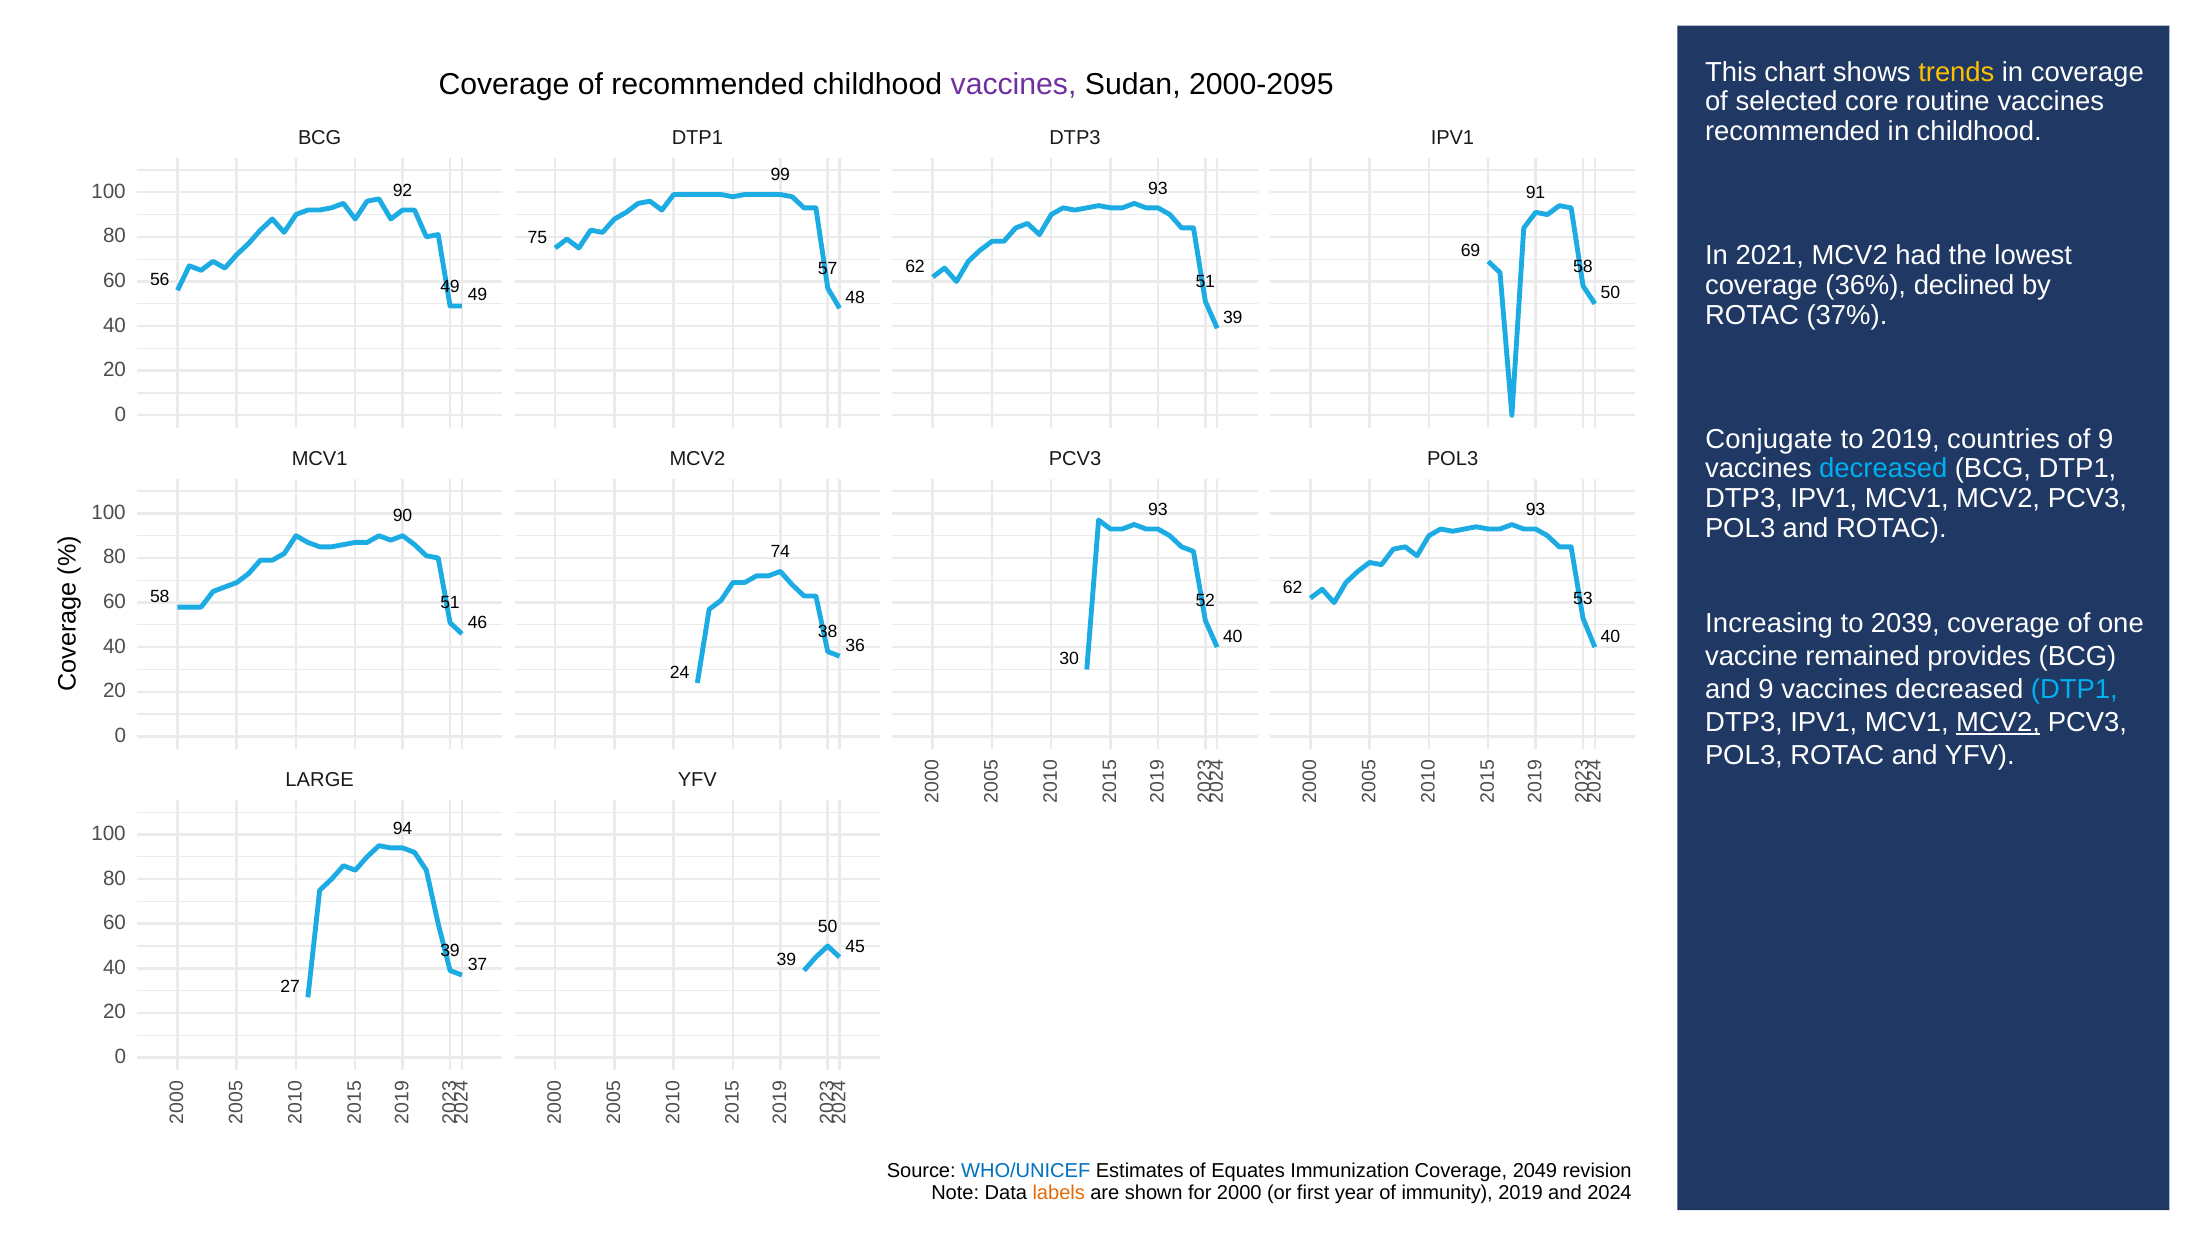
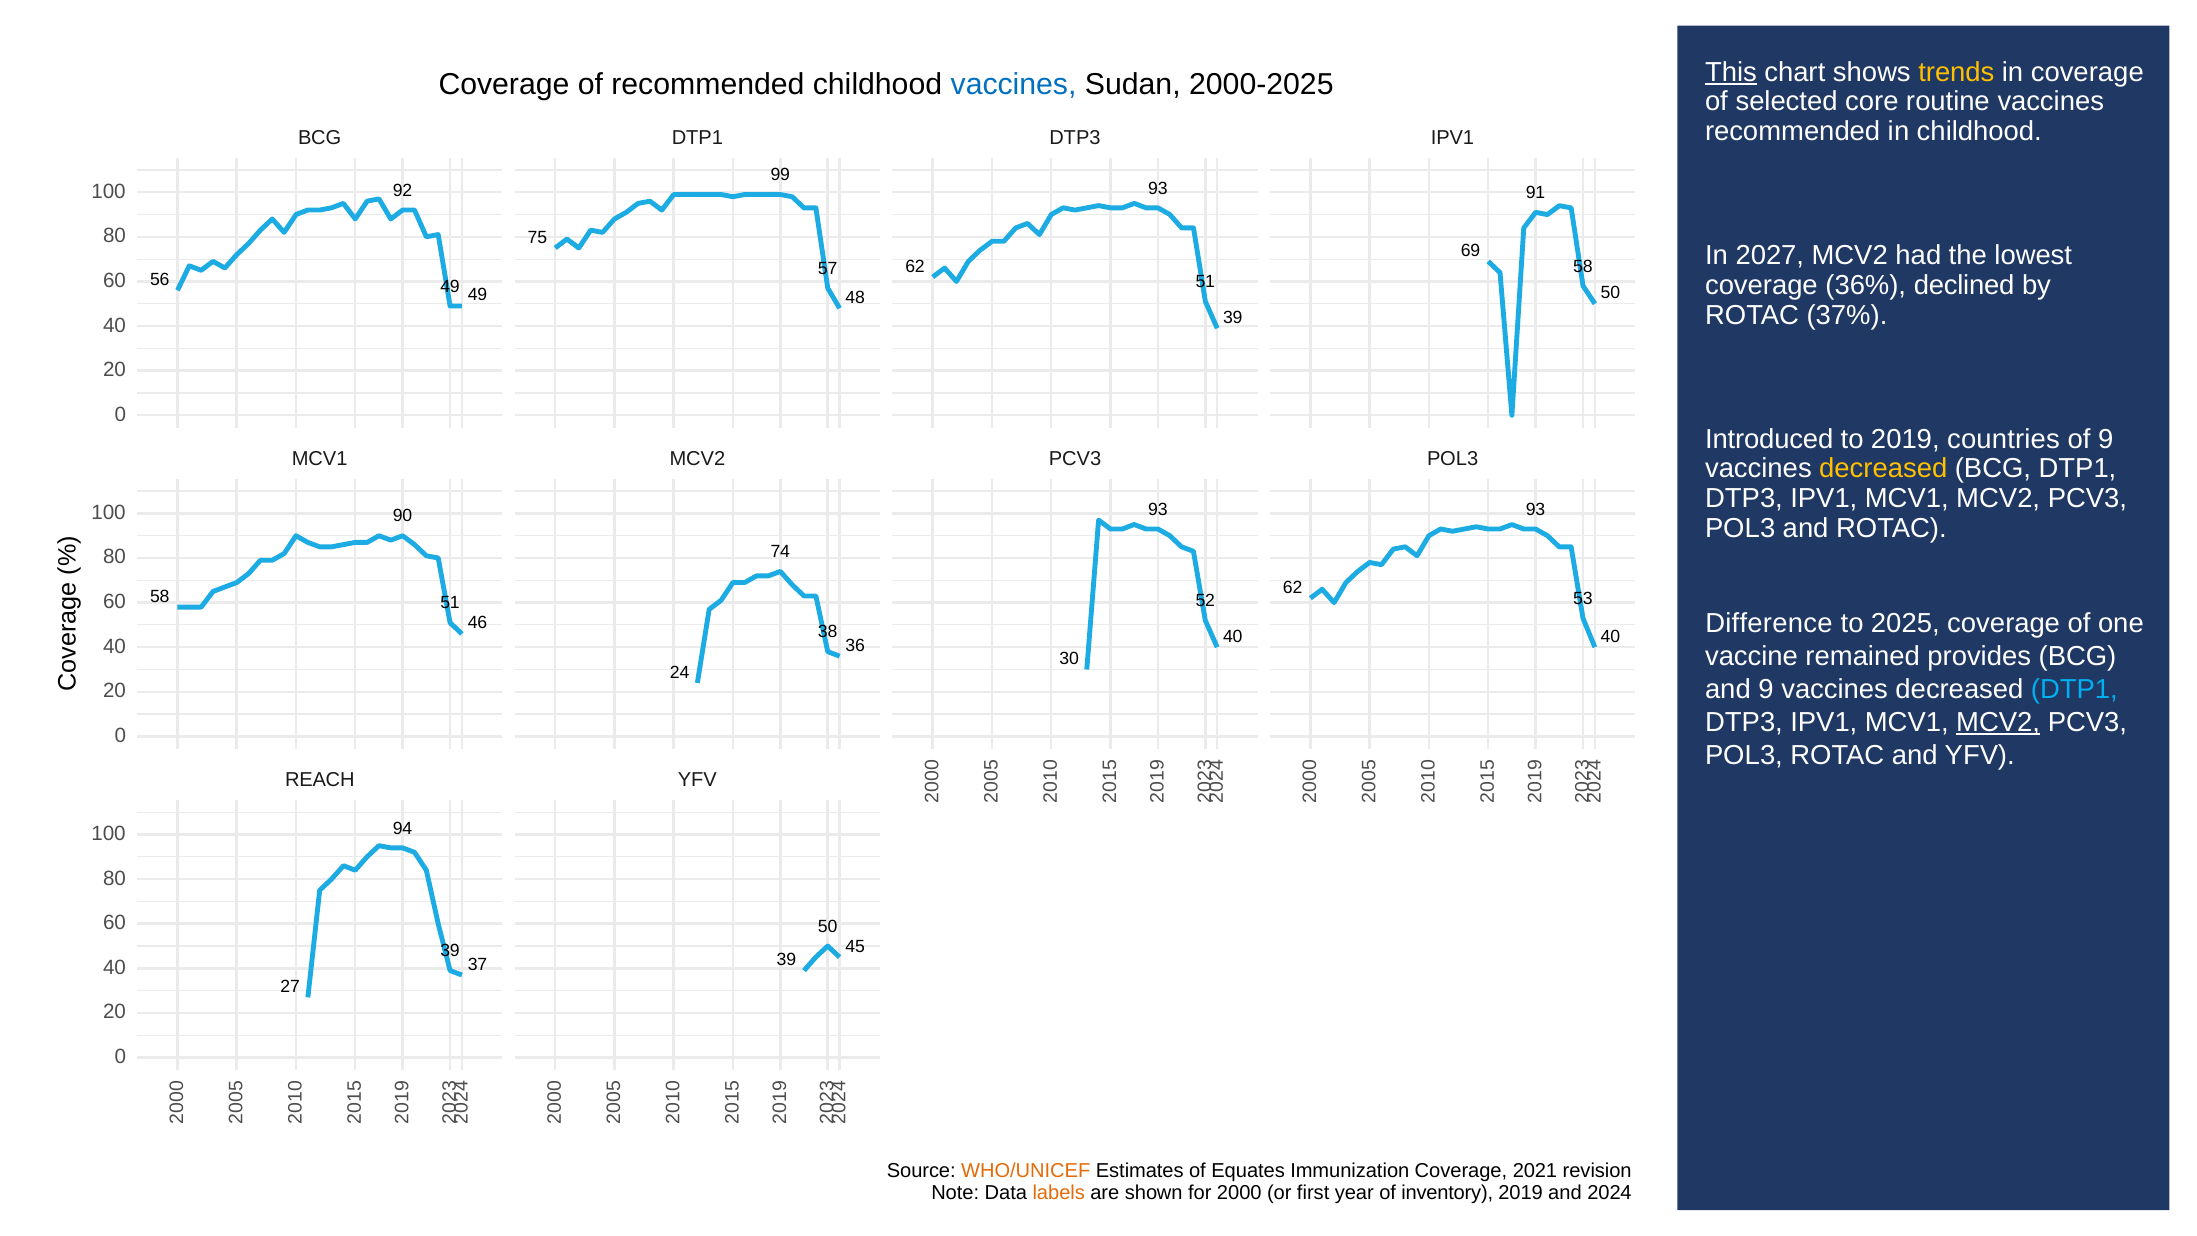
This underline: none -> present
vaccines at (1014, 85) colour: purple -> blue
2000-2095: 2000-2095 -> 2000-2025
2021: 2021 -> 2027
Conjugate: Conjugate -> Introduced
decreased at (1883, 469) colour: light blue -> yellow
Increasing: Increasing -> Difference
2039: 2039 -> 2025
LARGE: LARGE -> REACH
WHO/UNICEF colour: blue -> orange
2049: 2049 -> 2021
immunity: immunity -> inventory
